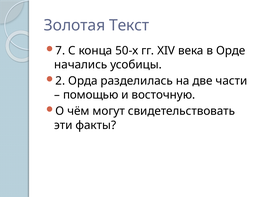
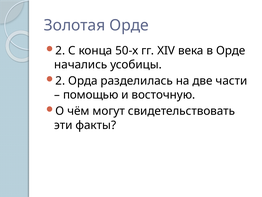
Золотая Текст: Текст -> Орде
7 at (60, 51): 7 -> 2
